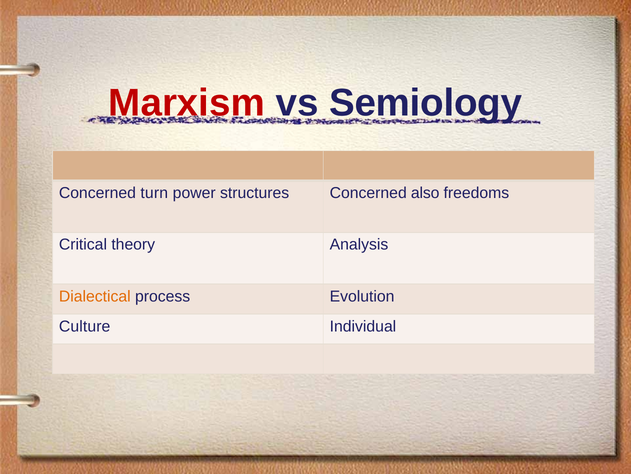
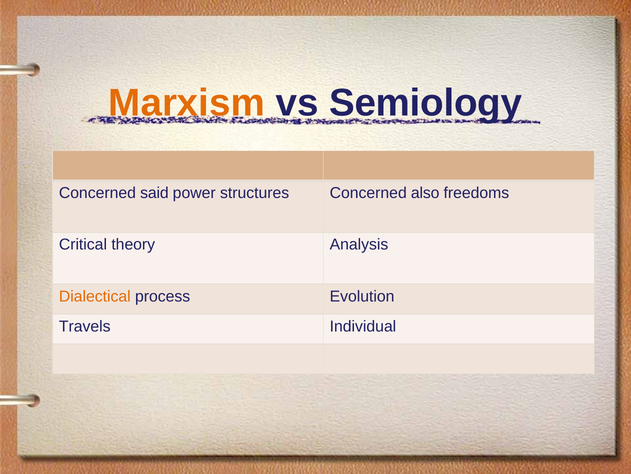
Marxism colour: red -> orange
turn: turn -> said
Culture: Culture -> Travels
